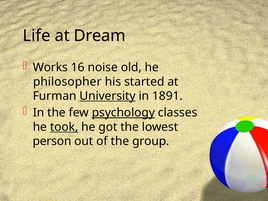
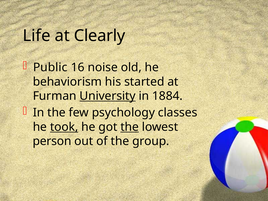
Dream: Dream -> Clearly
Works: Works -> Public
philosopher: philosopher -> behaviorism
1891: 1891 -> 1884
psychology underline: present -> none
the at (130, 127) underline: none -> present
